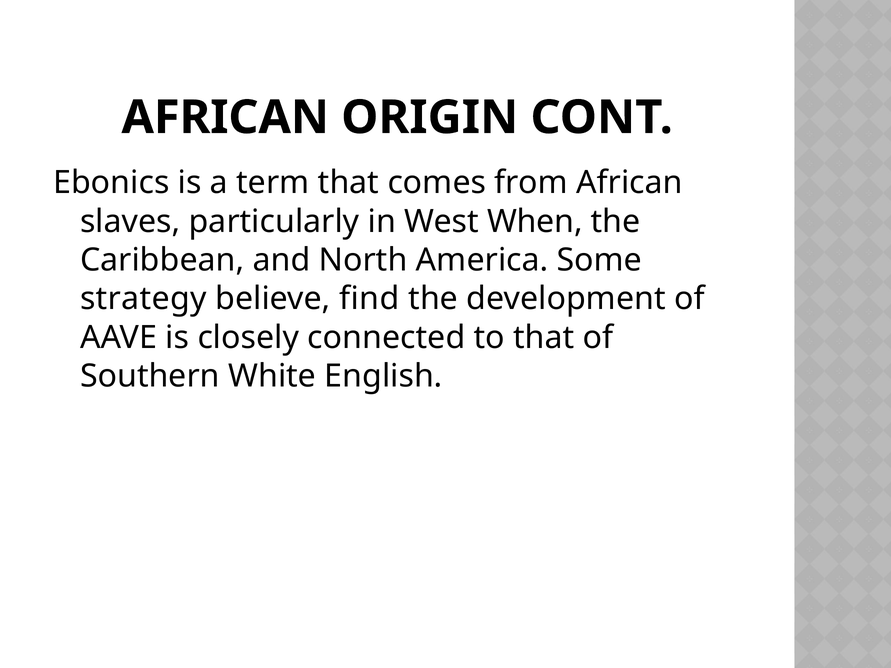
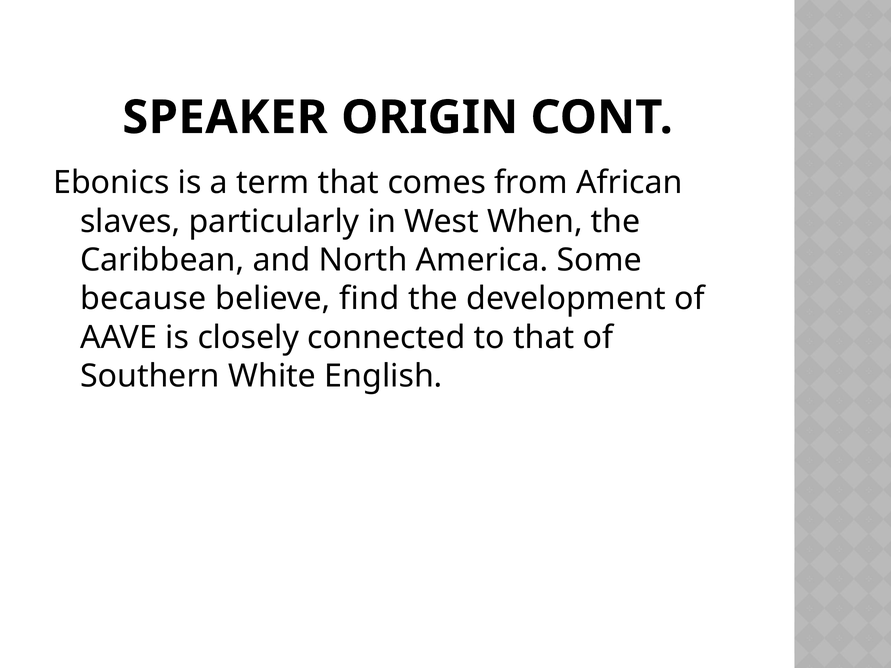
AFRICAN at (225, 118): AFRICAN -> SPEAKER
strategy: strategy -> because
